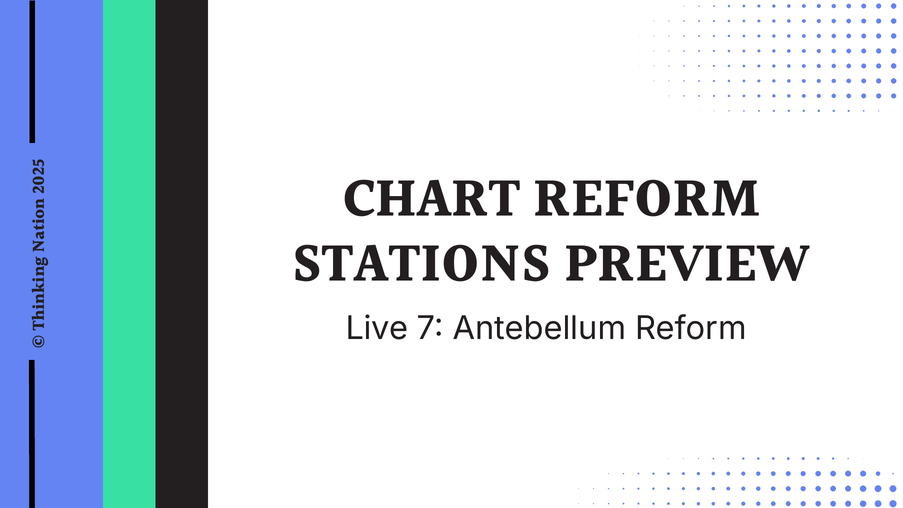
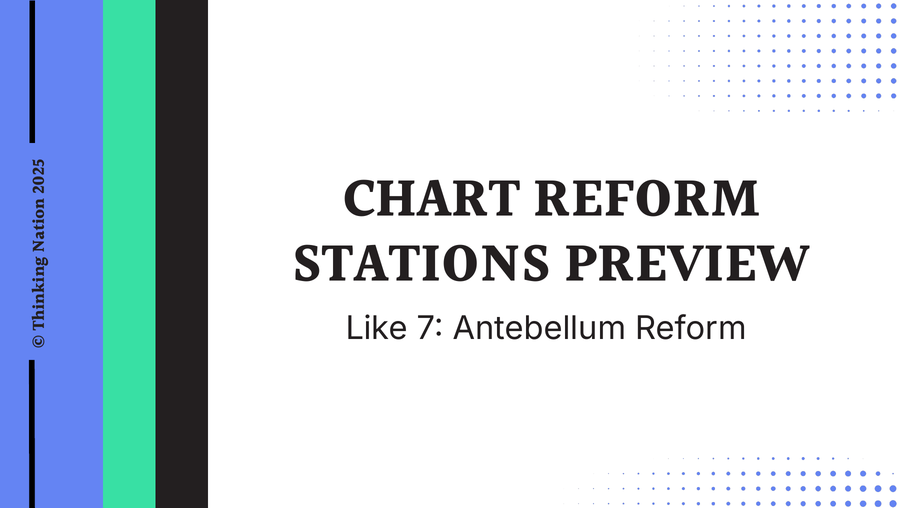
Live: Live -> Like
